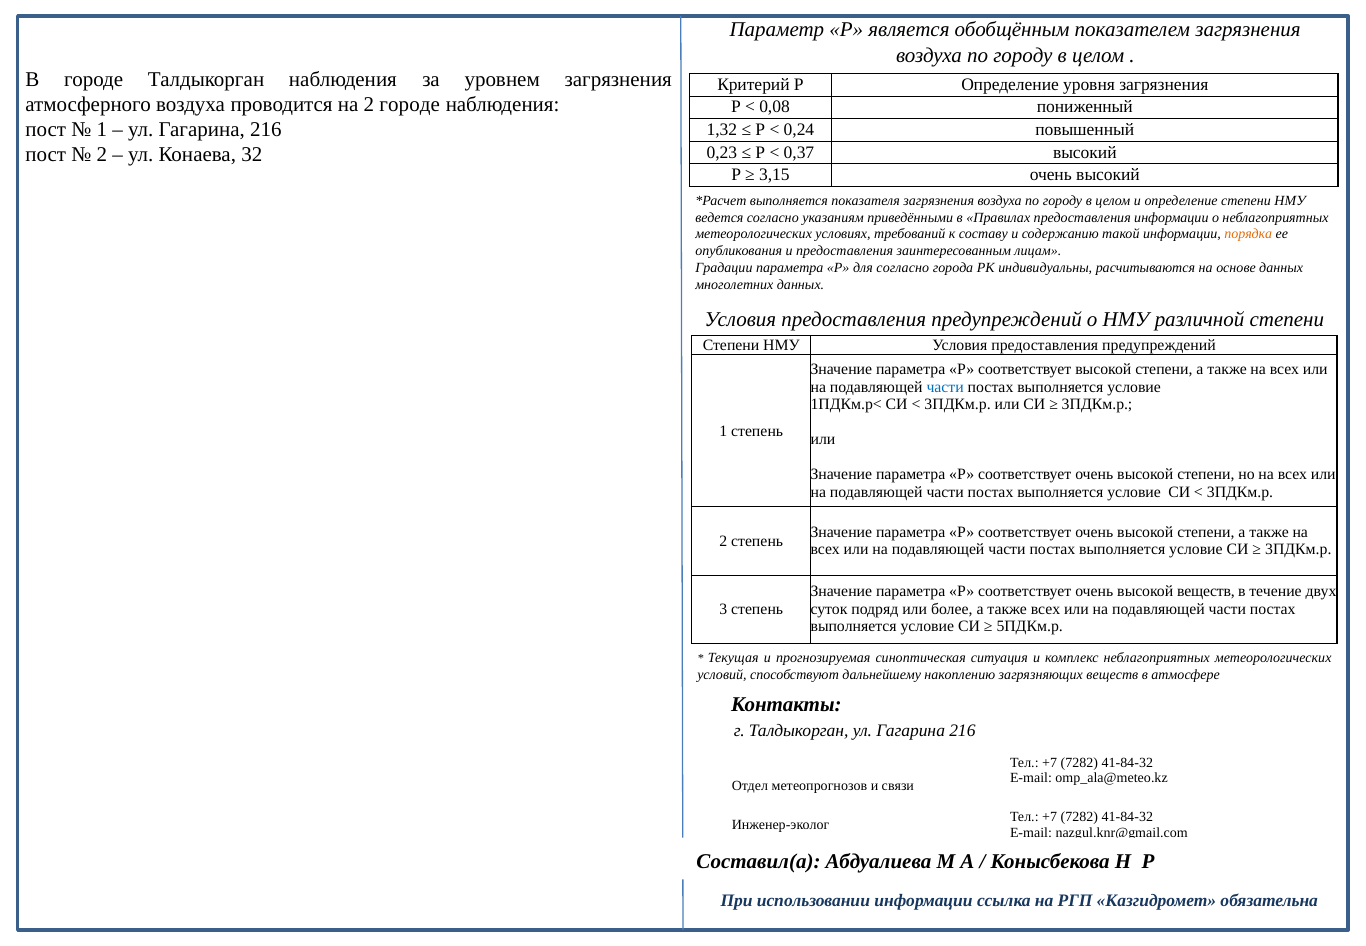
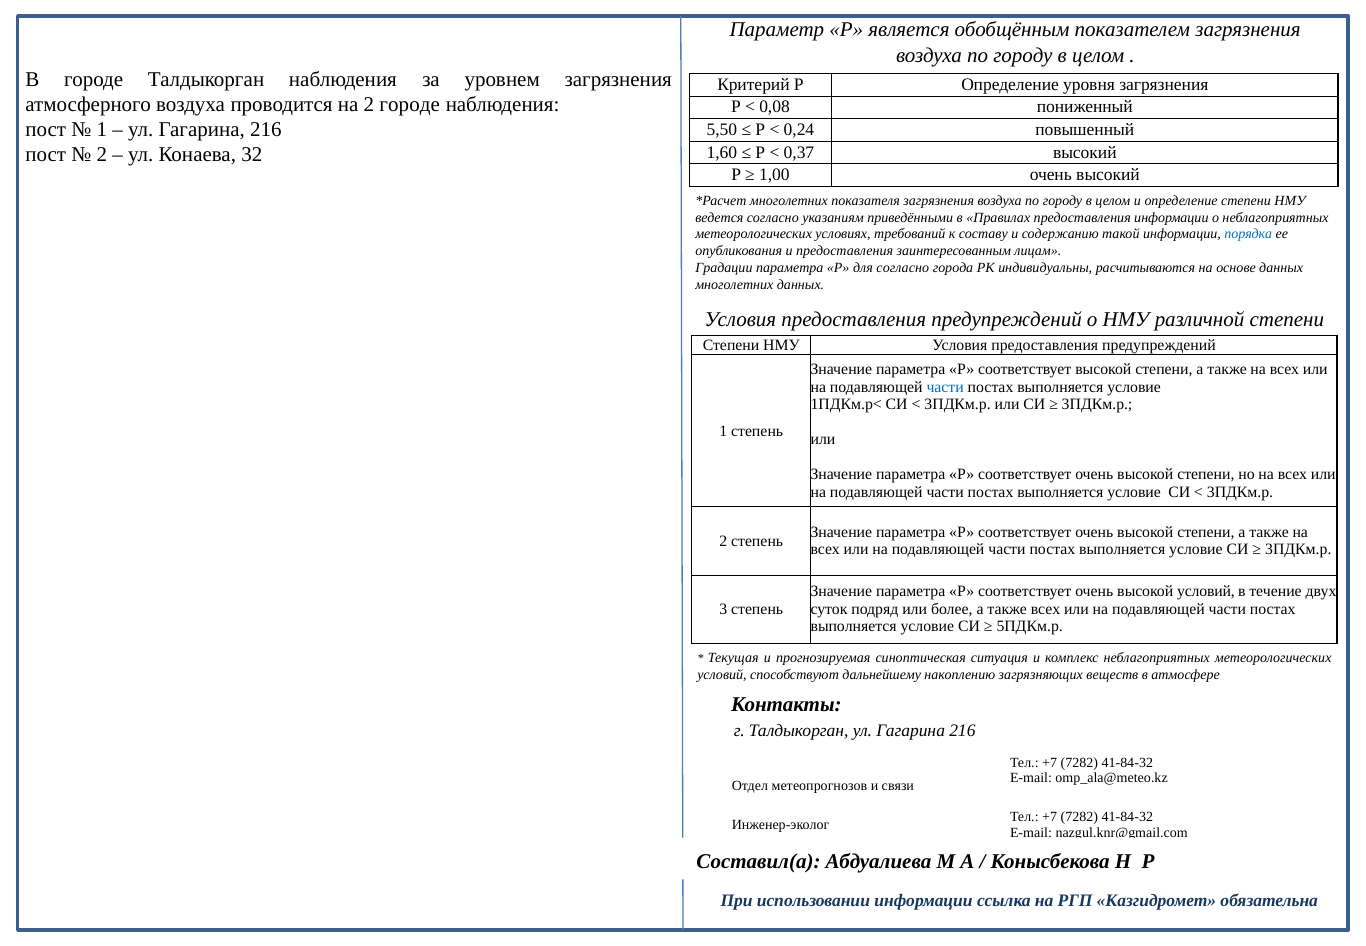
1,32: 1,32 -> 5,50
0,23: 0,23 -> 1,60
3,15: 3,15 -> 1,00
выполняется at (789, 201): выполняется -> многолетних
порядка colour: orange -> blue
высокой веществ: веществ -> условий
